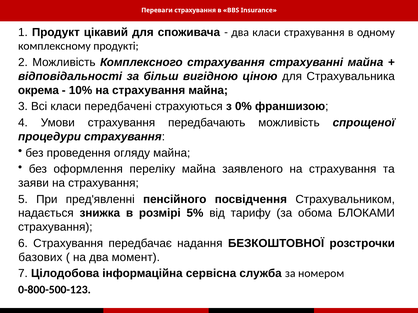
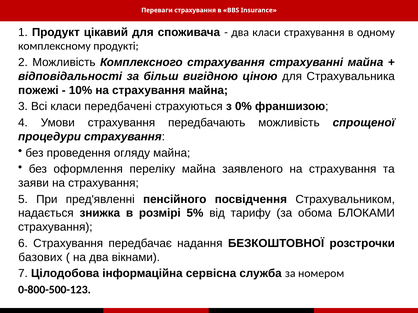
окрема: окрема -> пожежі
момент: момент -> вікнами
